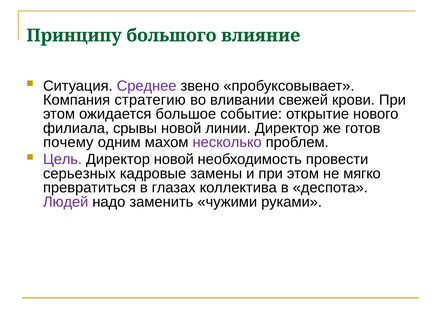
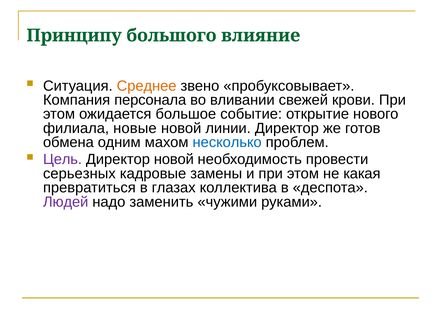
Среднее colour: purple -> orange
стратегию: стратегию -> персонала
срывы: срывы -> новые
почему: почему -> обмена
несколько colour: purple -> blue
мягко: мягко -> какая
